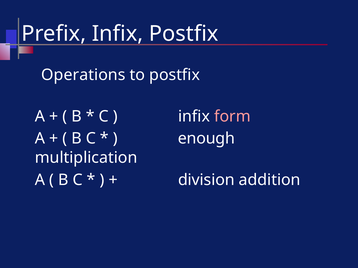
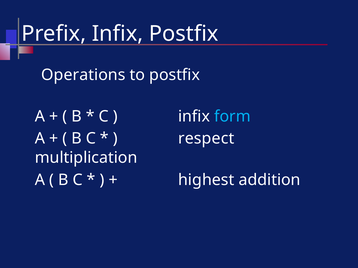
form colour: pink -> light blue
enough: enough -> respect
division: division -> highest
